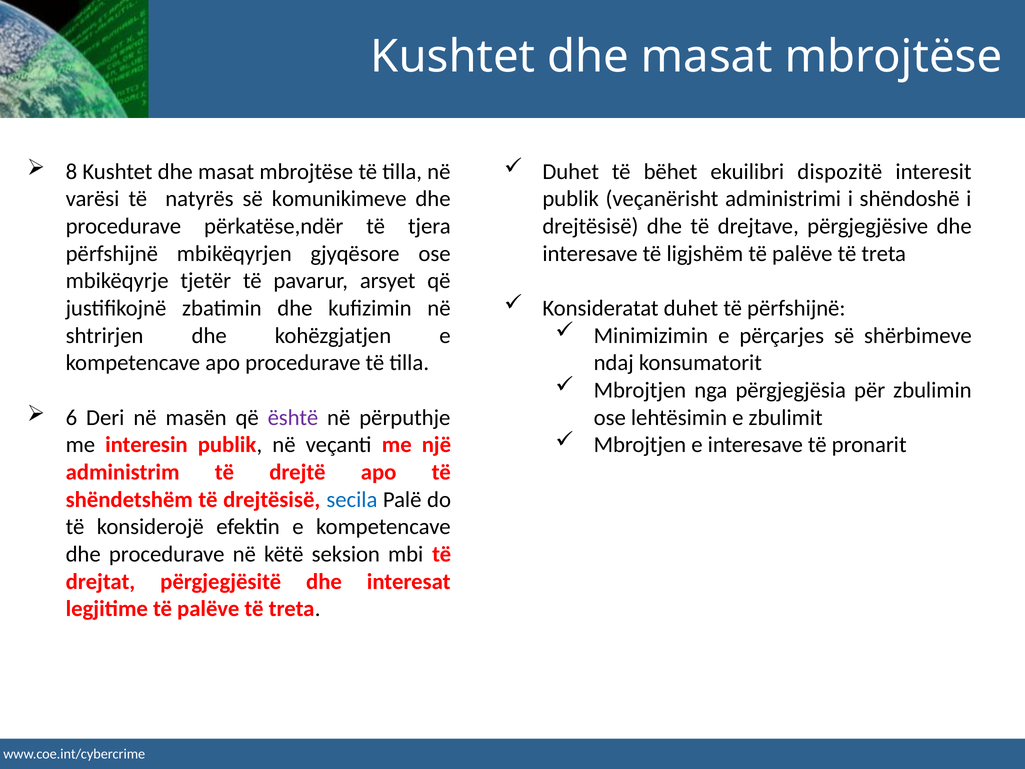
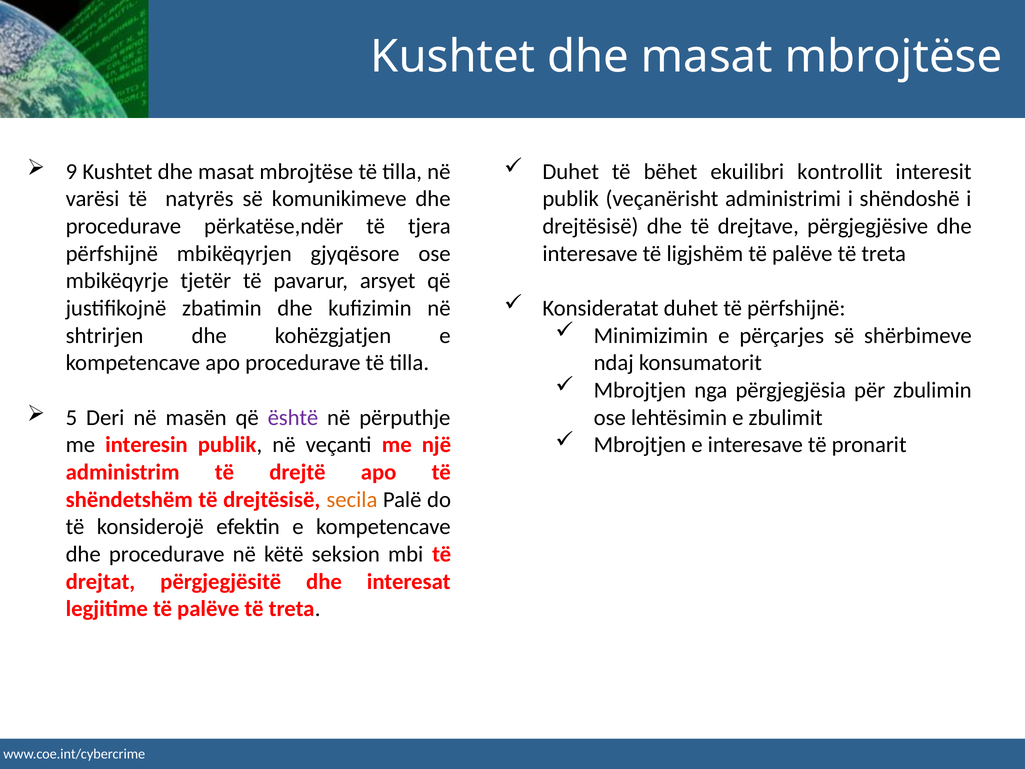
8: 8 -> 9
dispozitë: dispozitë -> kontrollit
6: 6 -> 5
secila colour: blue -> orange
